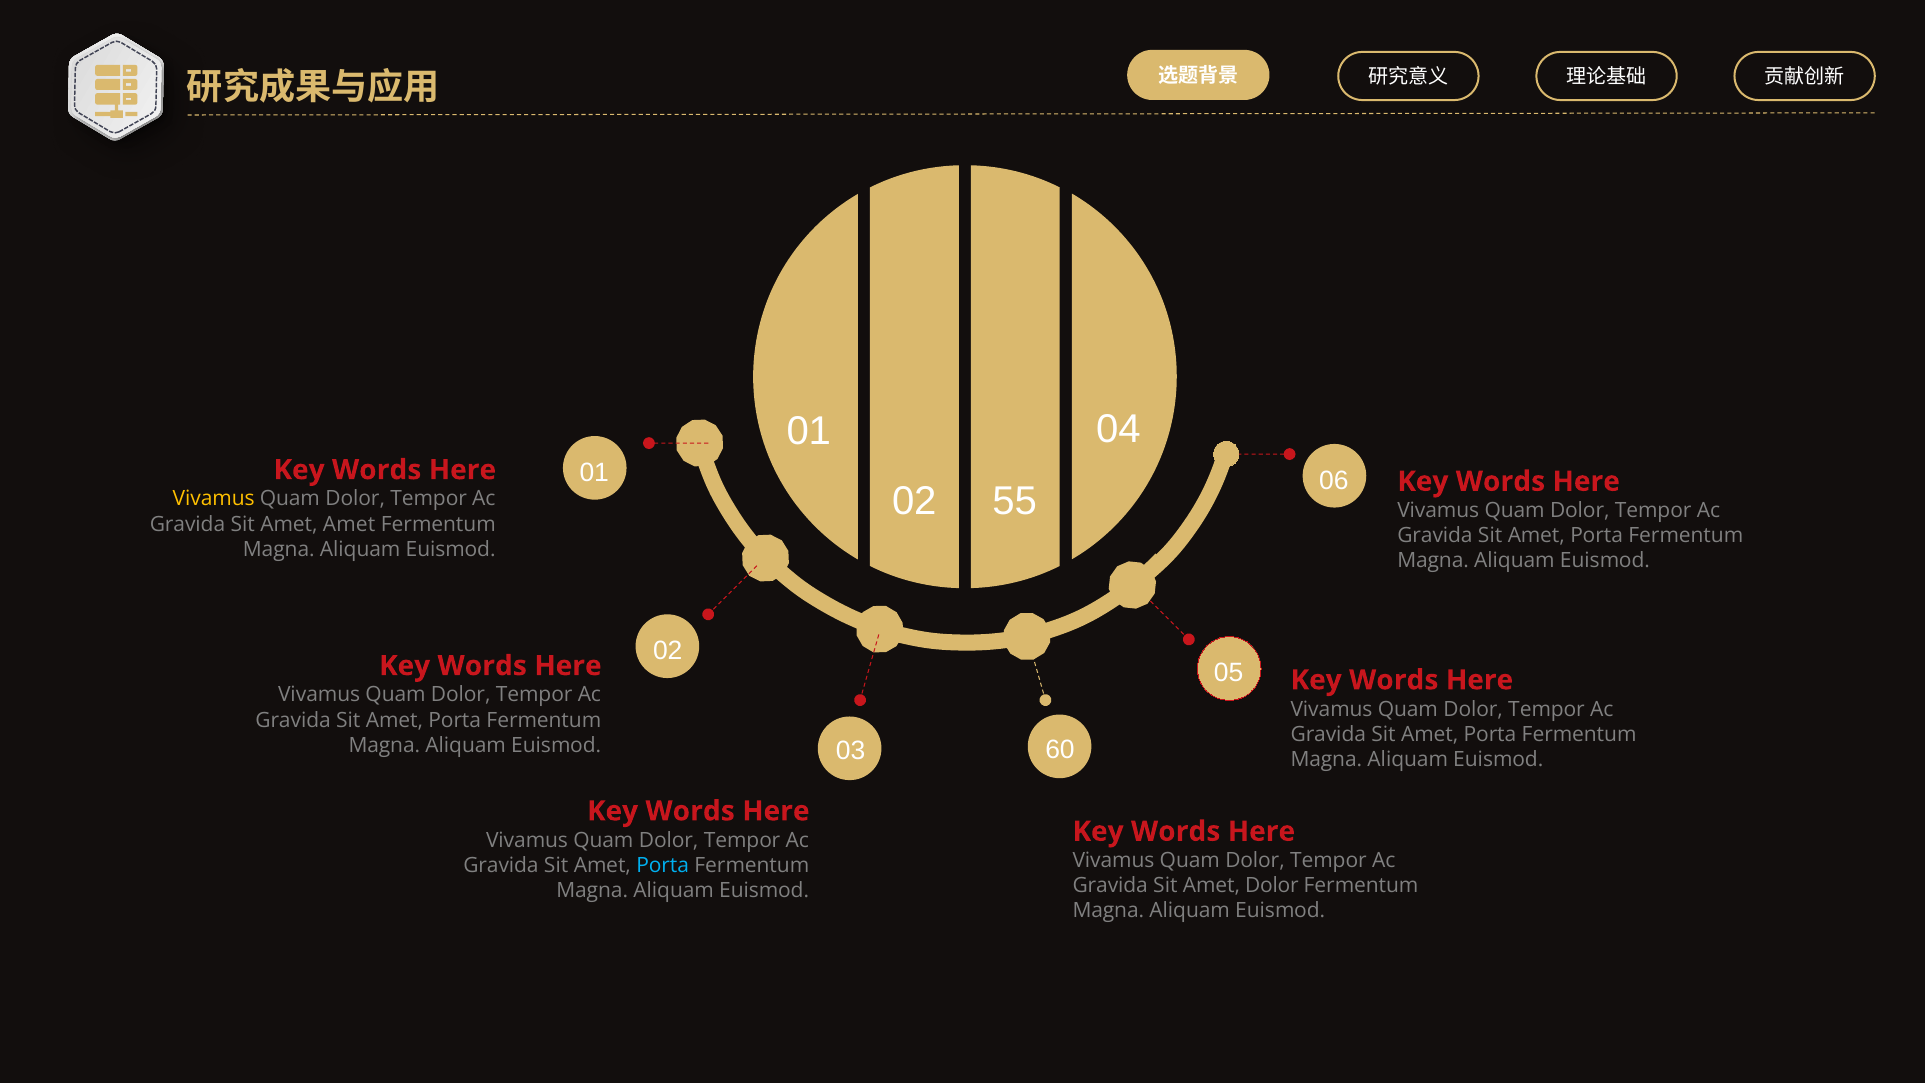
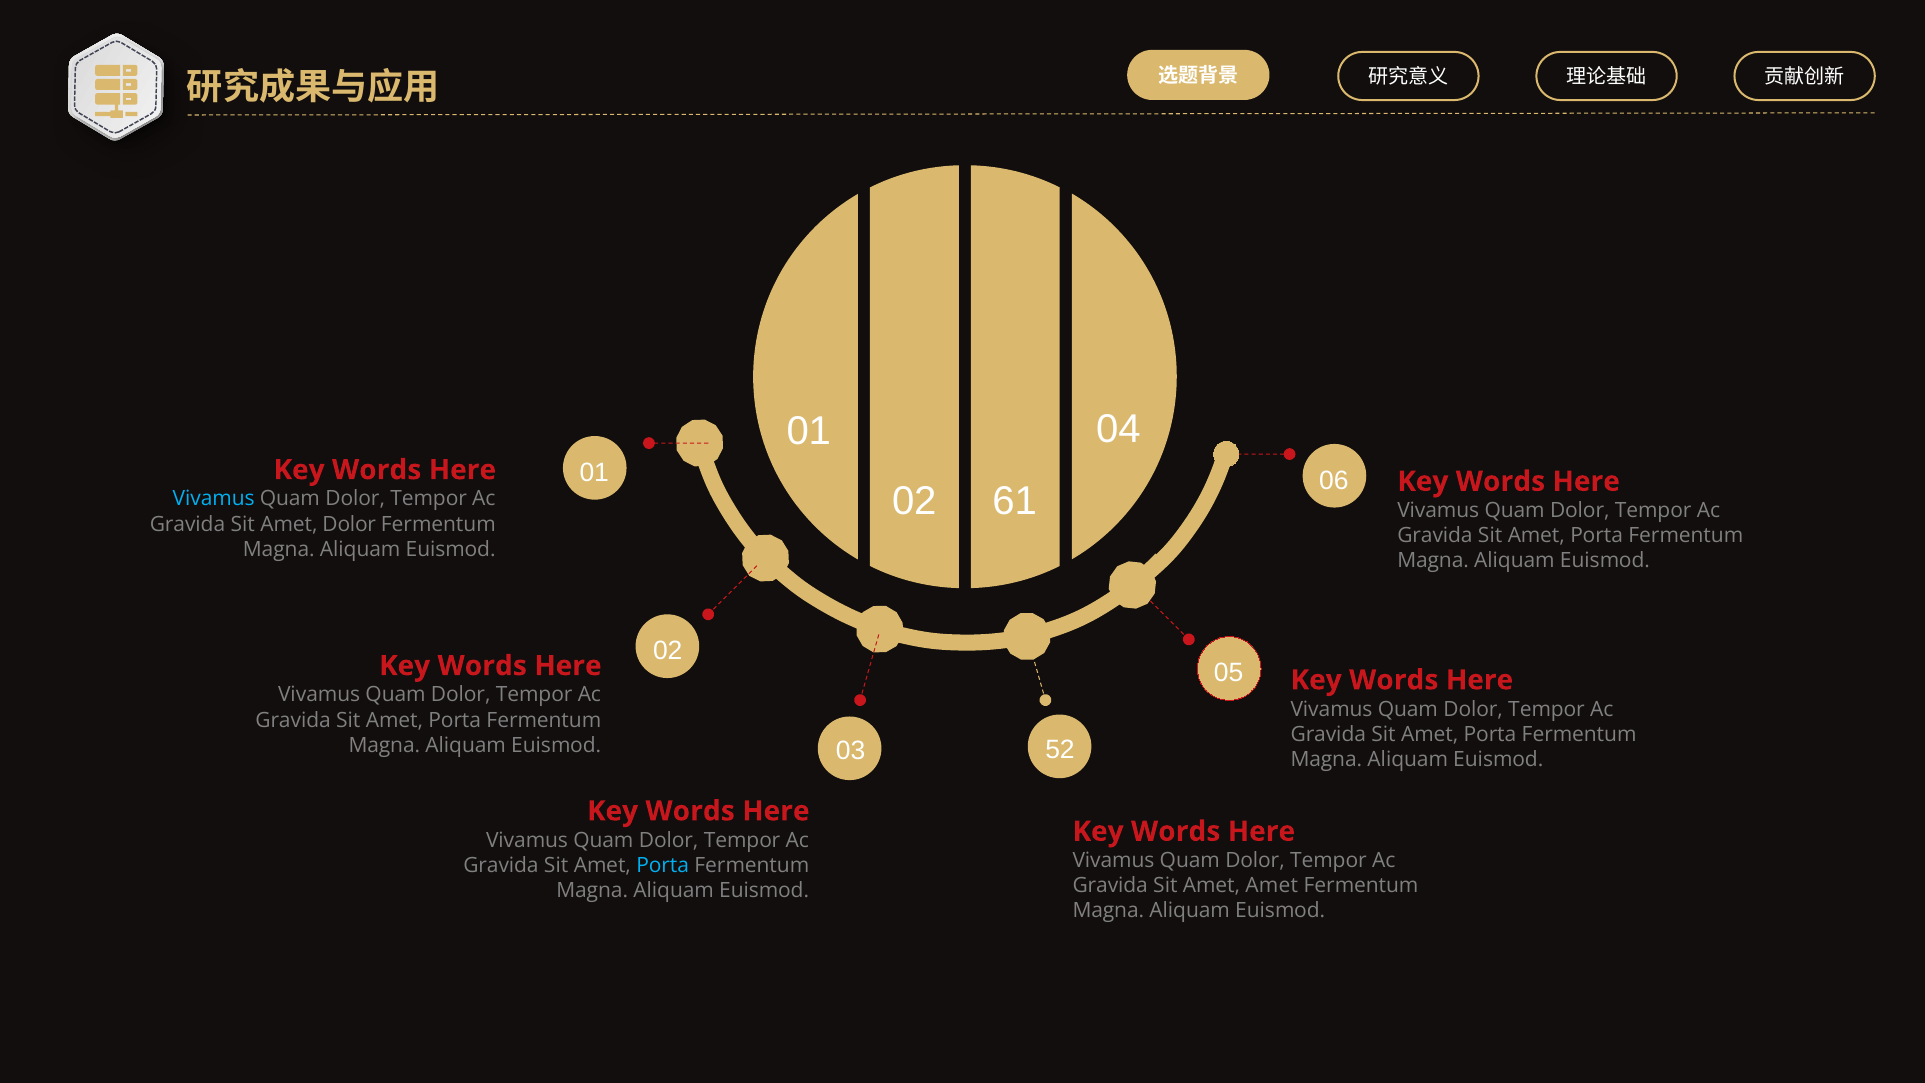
55: 55 -> 61
Vivamus at (214, 499) colour: yellow -> light blue
Amet Amet: Amet -> Dolor
60: 60 -> 52
Amet Dolor: Dolor -> Amet
